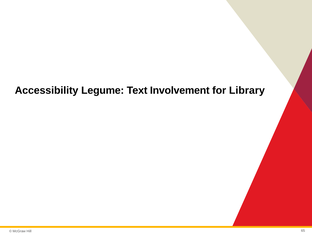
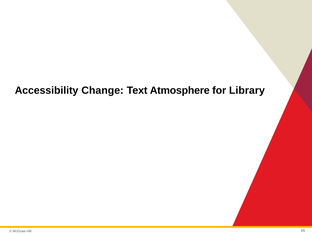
Legume: Legume -> Change
Involvement: Involvement -> Atmosphere
